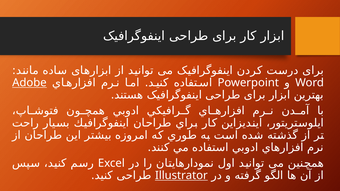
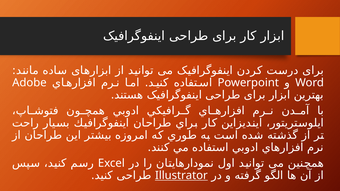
Adobe underline: present -> none
